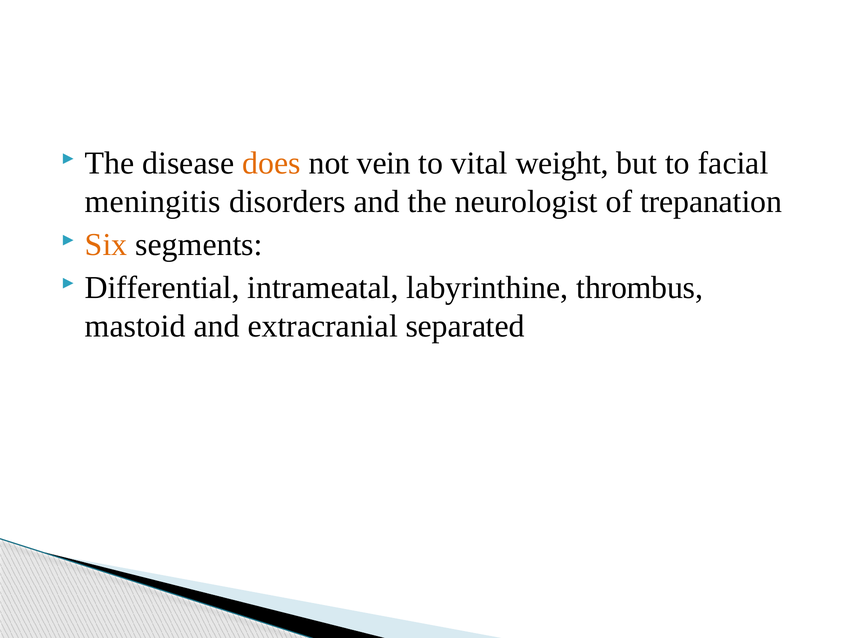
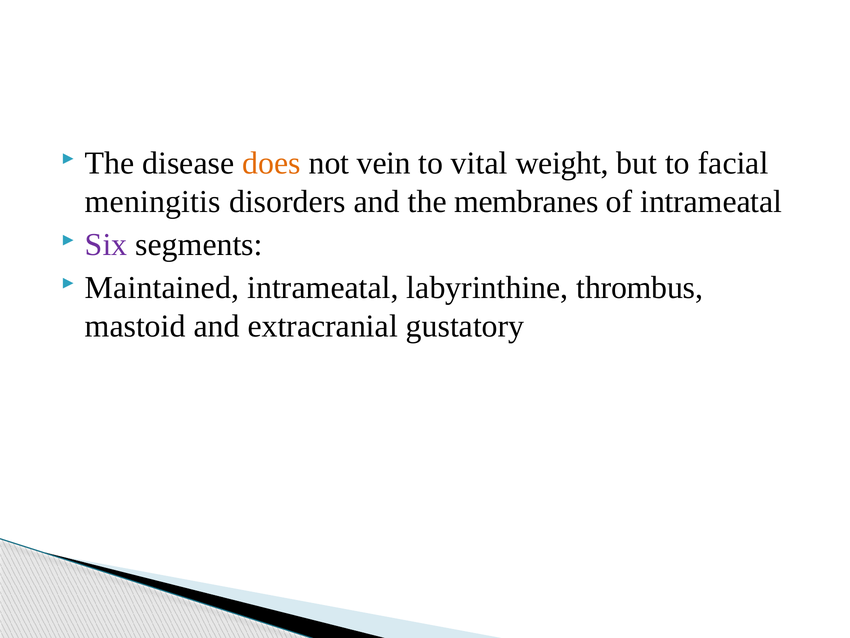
neurologist: neurologist -> membranes
of trepanation: trepanation -> intrameatal
Six colour: orange -> purple
Differential: Differential -> Maintained
separated: separated -> gustatory
